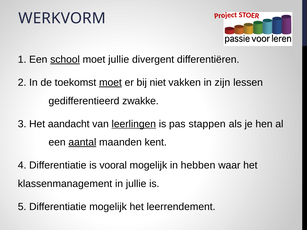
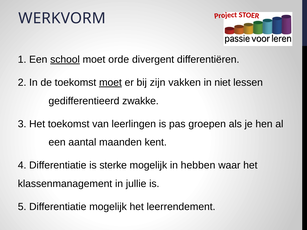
moet jullie: jullie -> orde
niet: niet -> zijn
zijn: zijn -> niet
Het aandacht: aandacht -> toekomst
leerlingen underline: present -> none
stappen: stappen -> groepen
aantal underline: present -> none
vooral: vooral -> sterke
